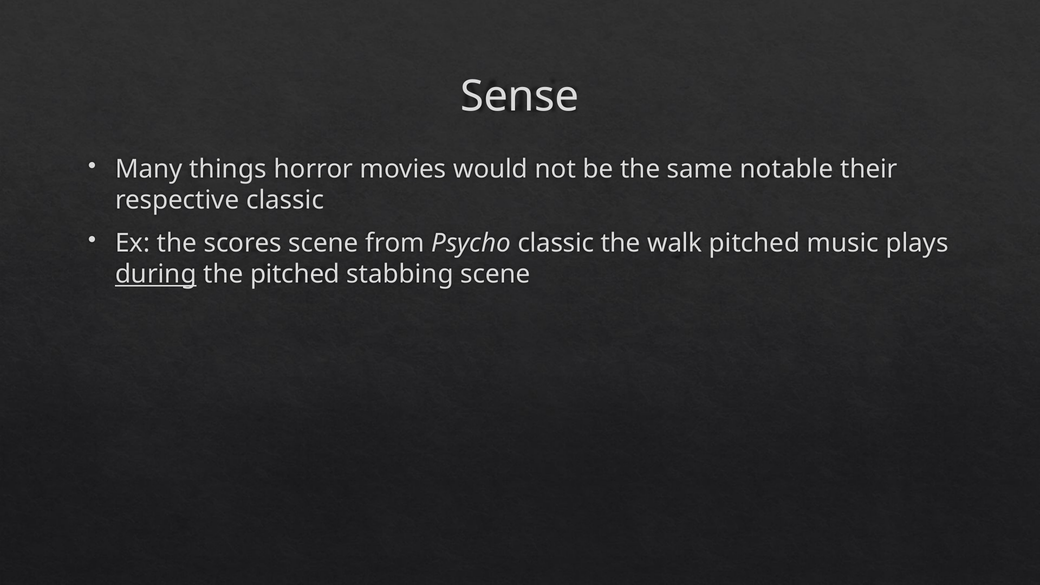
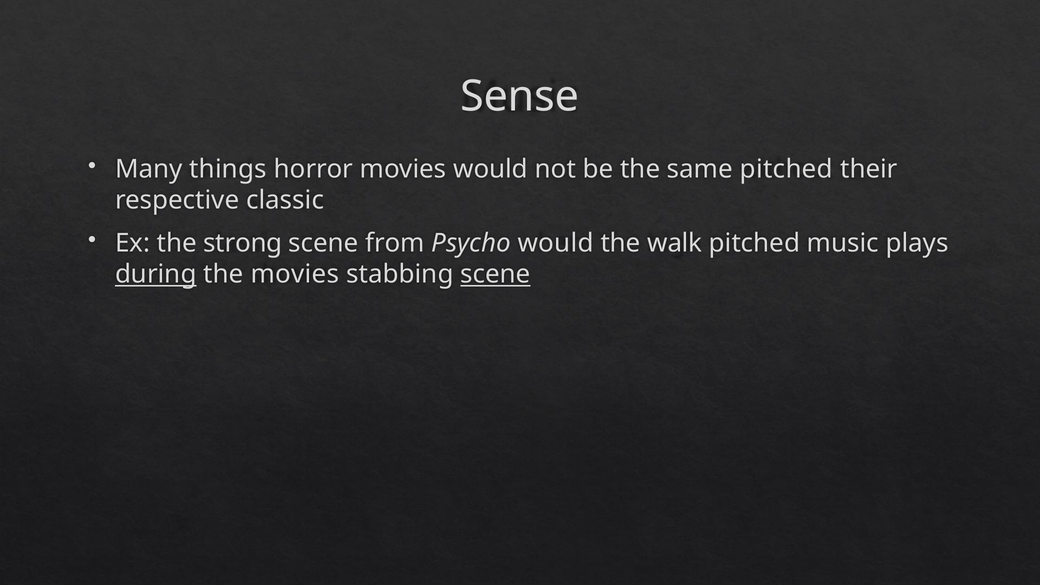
same notable: notable -> pitched
scores: scores -> strong
Psycho classic: classic -> would
the pitched: pitched -> movies
scene at (495, 274) underline: none -> present
